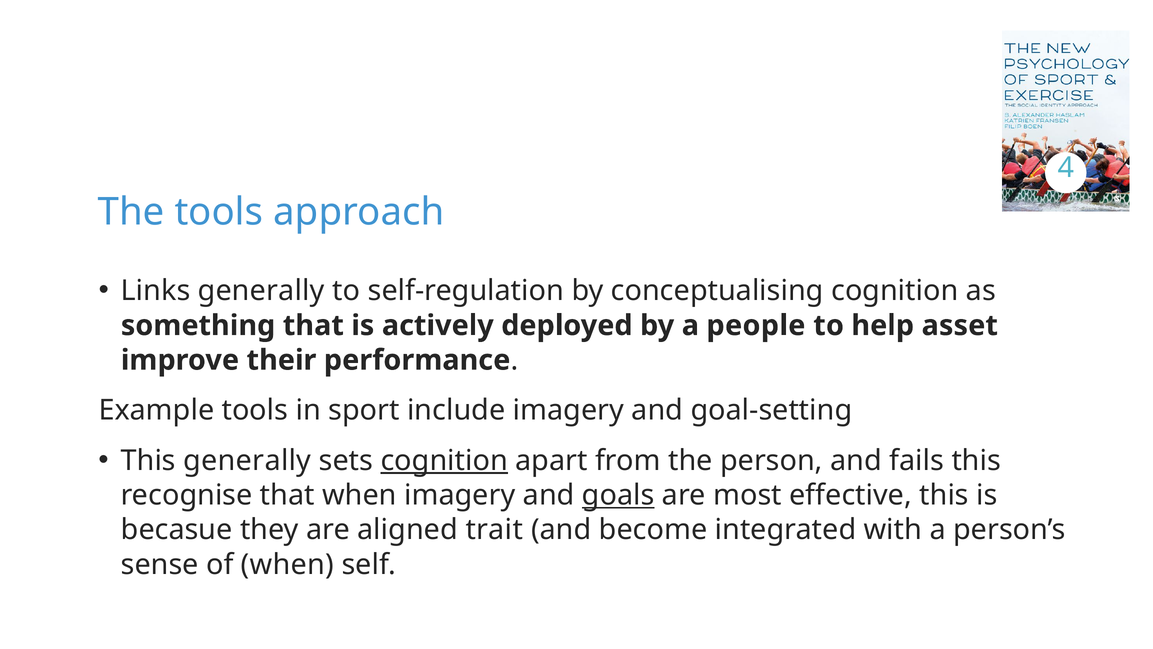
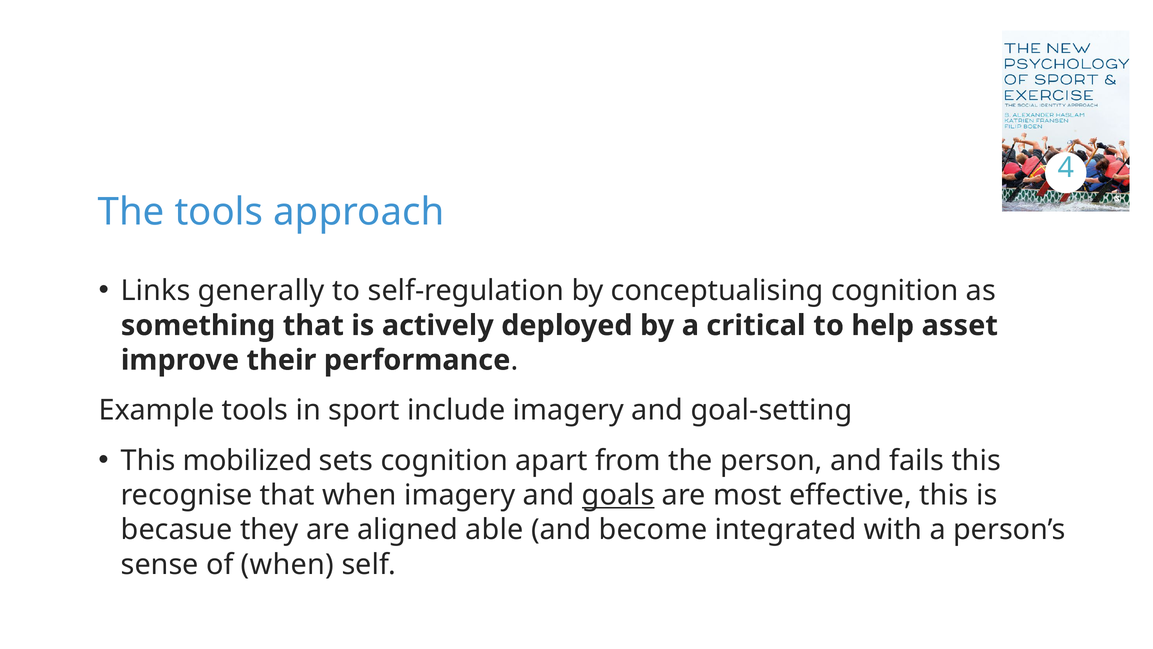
people: people -> critical
This generally: generally -> mobilized
cognition at (444, 460) underline: present -> none
trait: trait -> able
